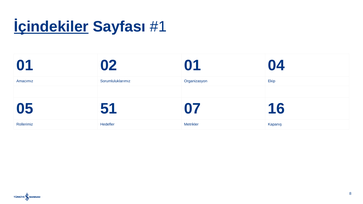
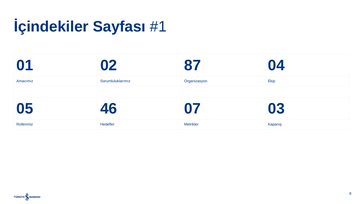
İçindekiler underline: present -> none
02 01: 01 -> 87
51: 51 -> 46
16: 16 -> 03
